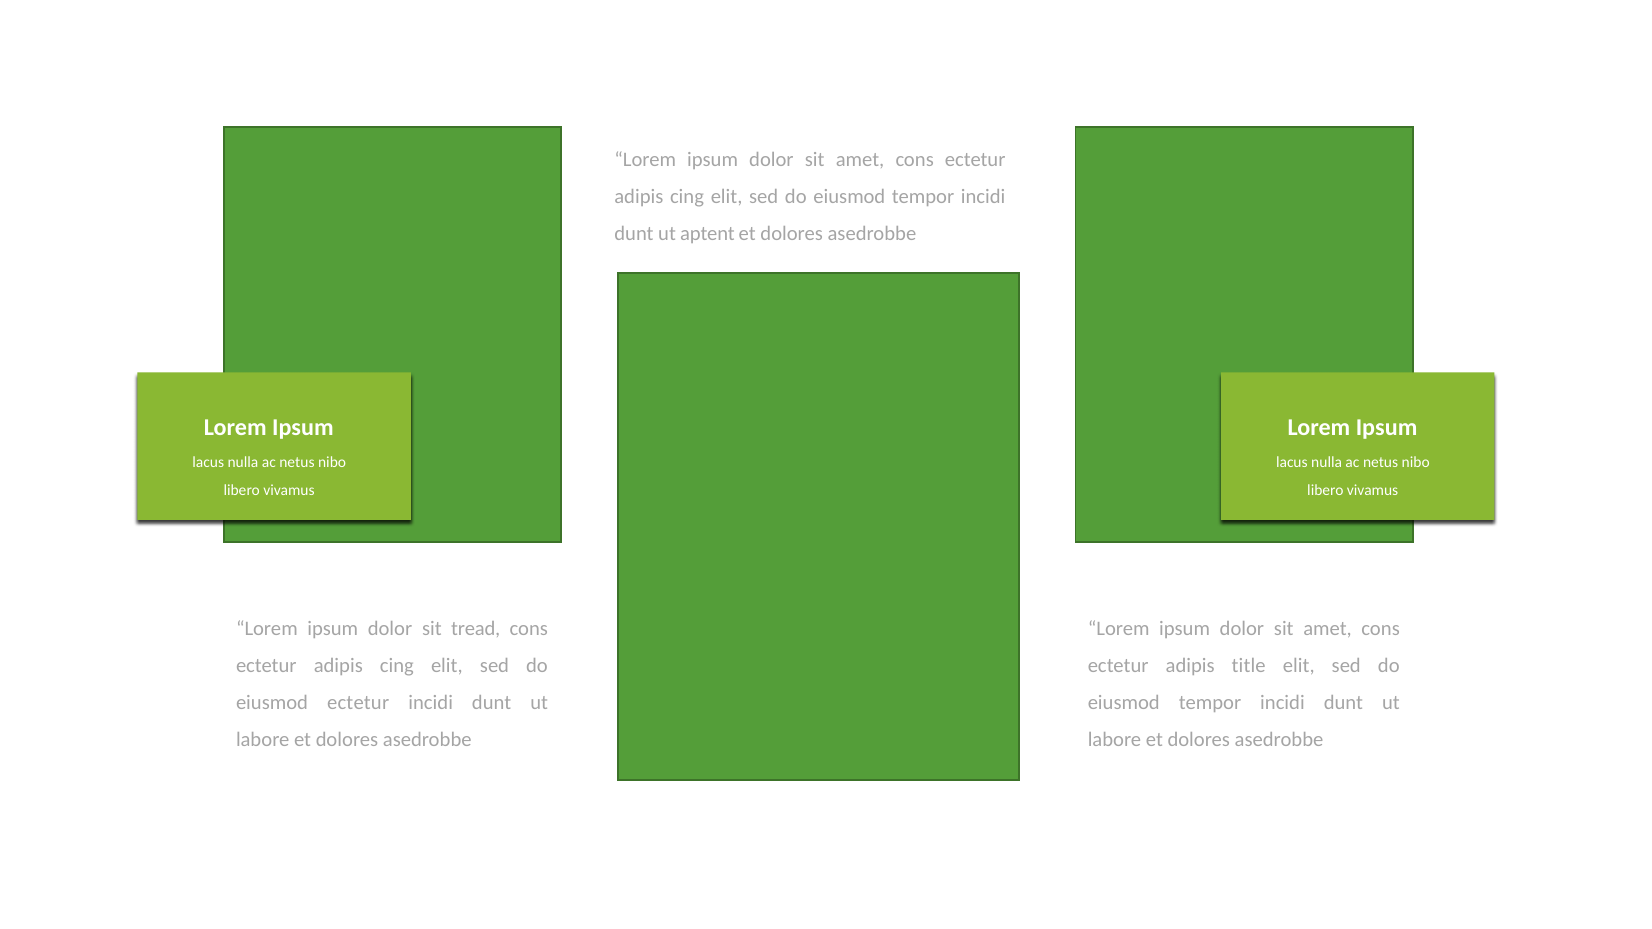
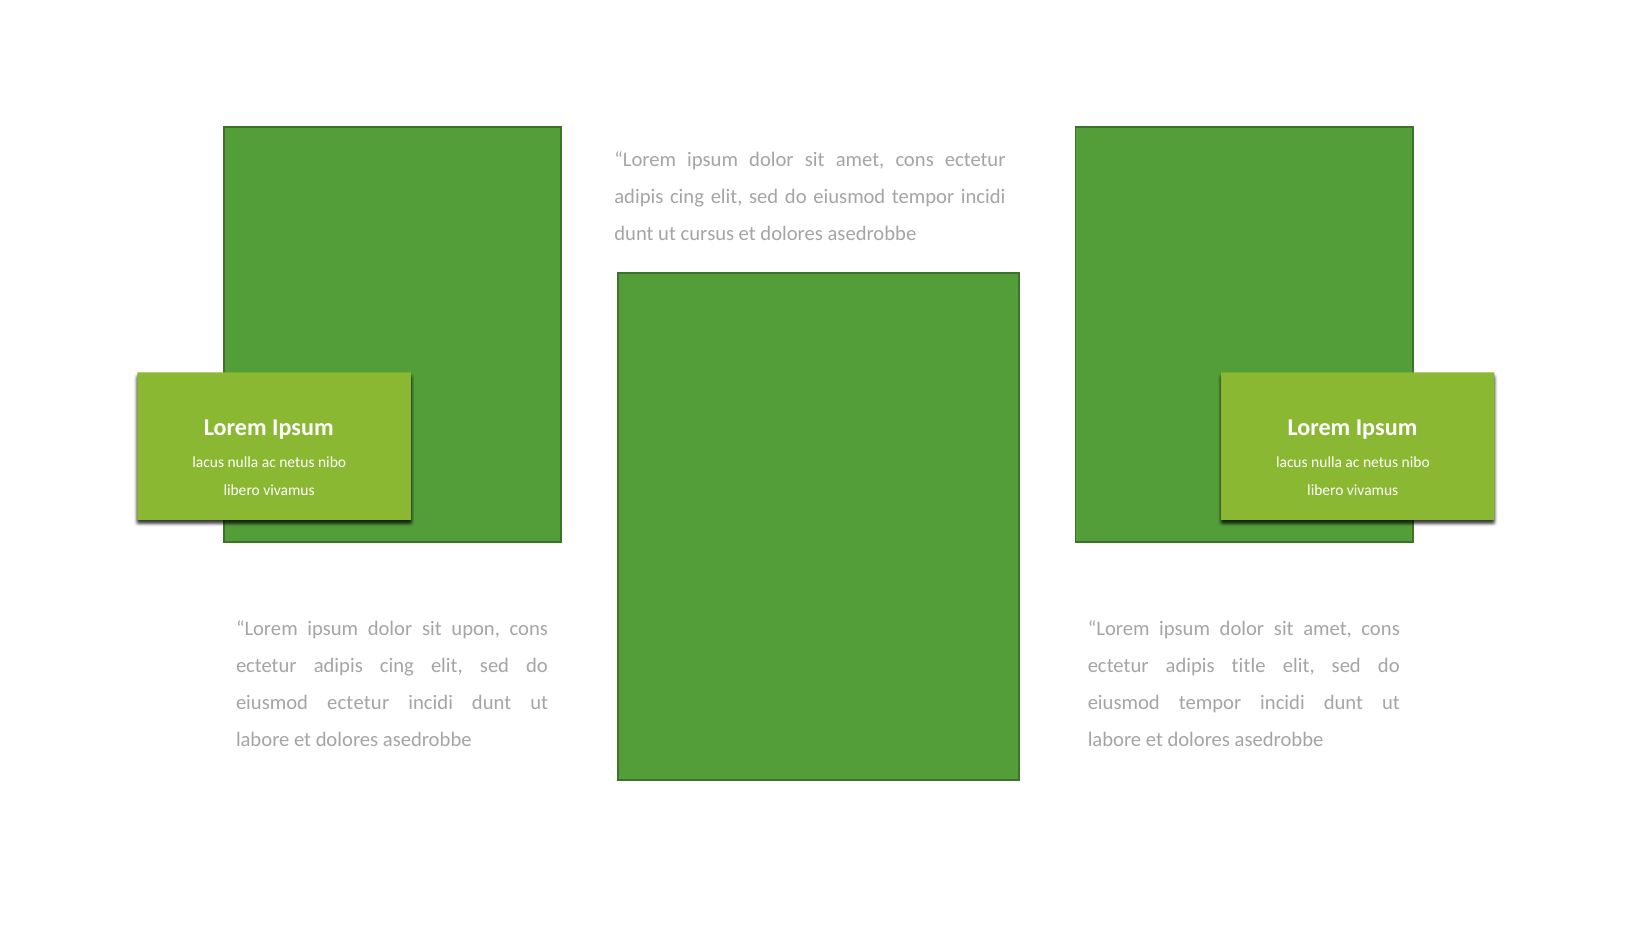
aptent: aptent -> cursus
tread: tread -> upon
